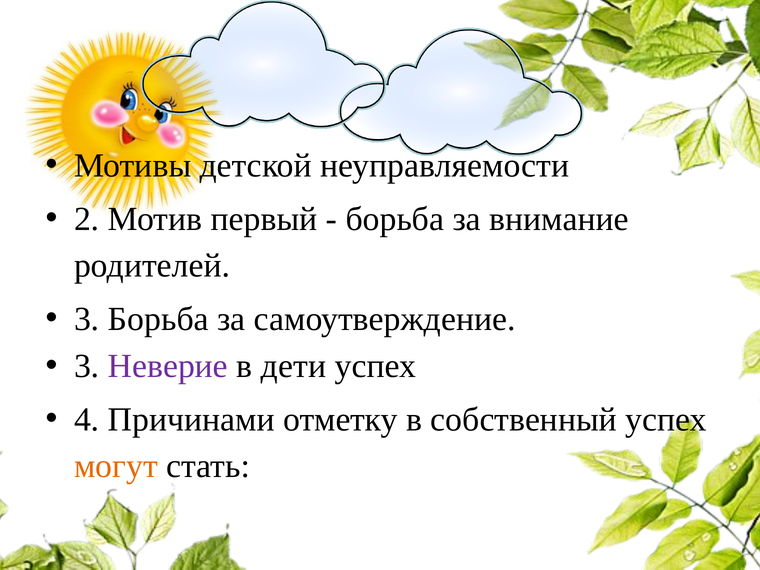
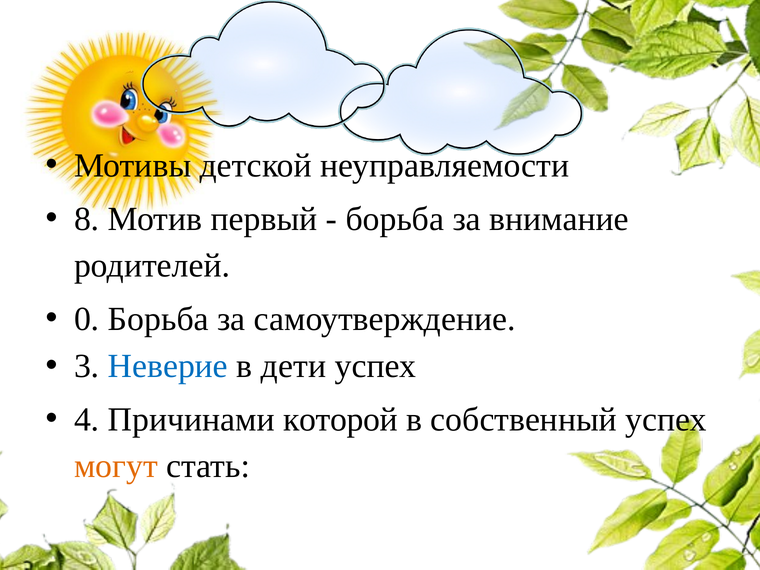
2: 2 -> 8
3 at (87, 319): 3 -> 0
Неверие colour: purple -> blue
отметку: отметку -> которой
